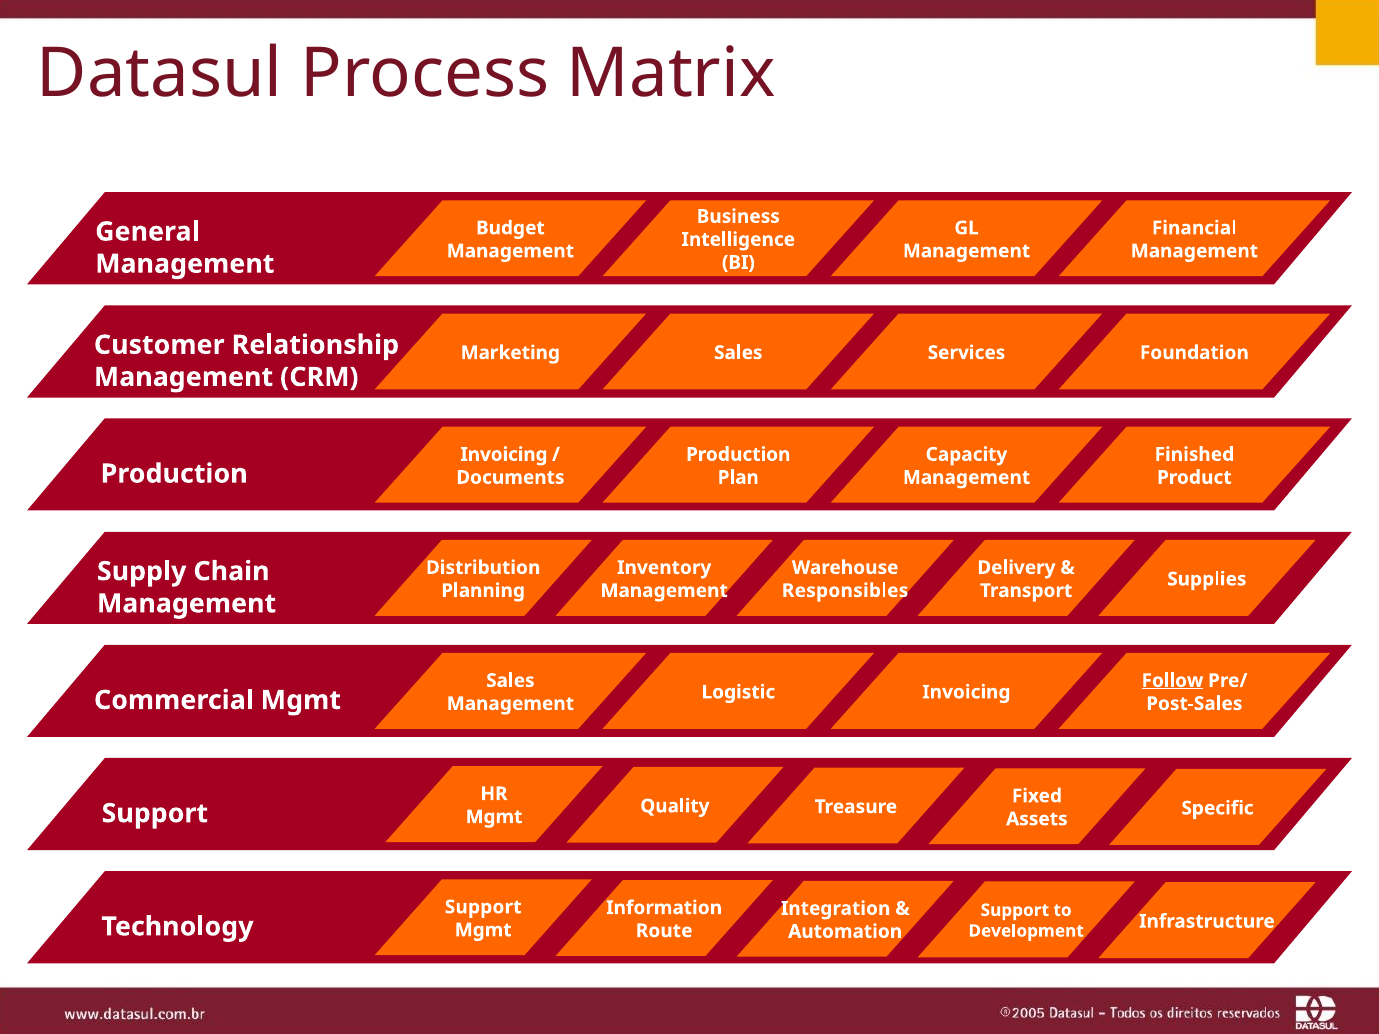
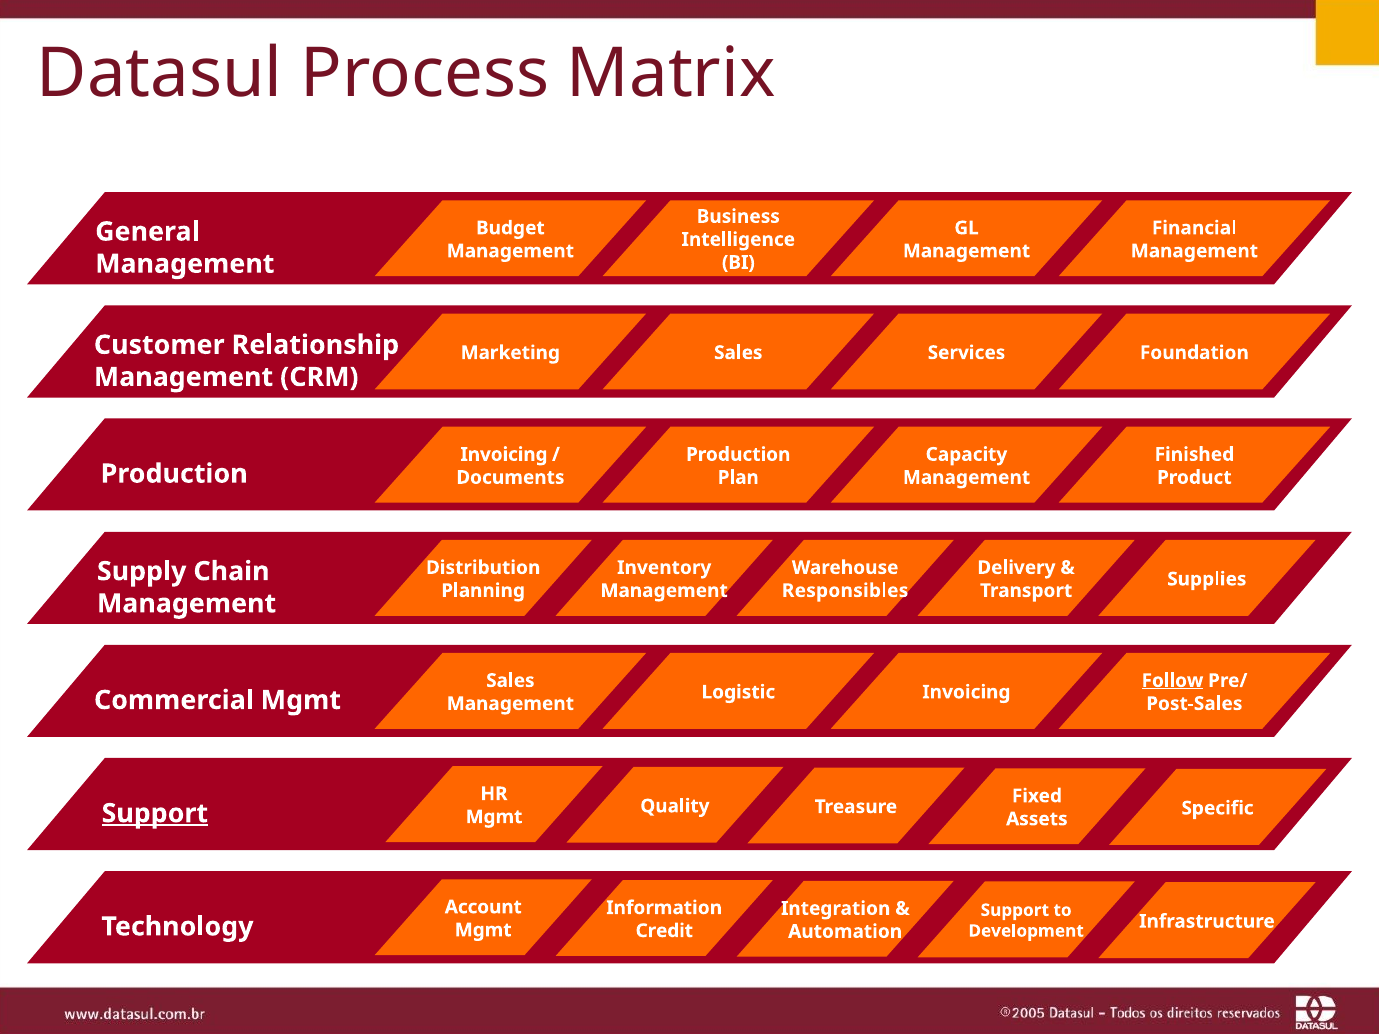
Support at (155, 814) underline: none -> present
Support at (483, 907): Support -> Account
Route: Route -> Credit
